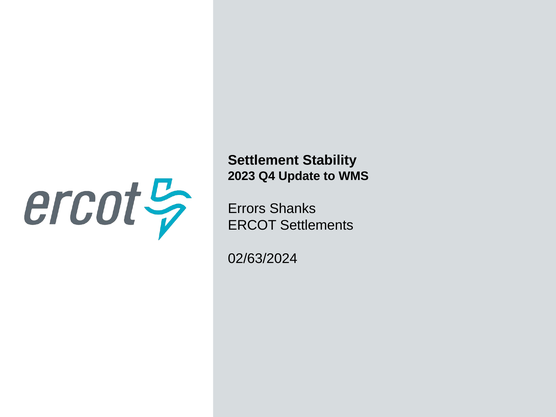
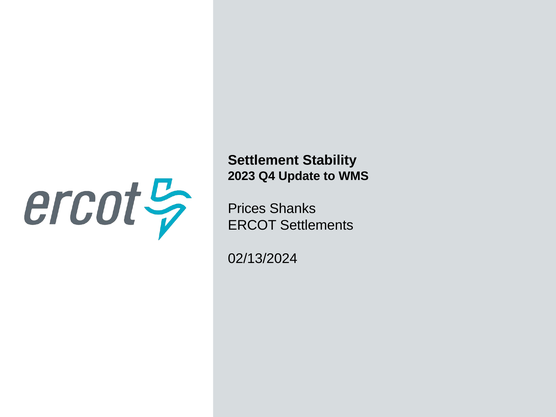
Errors: Errors -> Prices
02/63/2024: 02/63/2024 -> 02/13/2024
